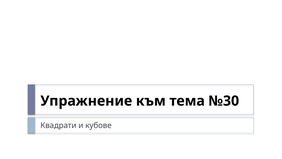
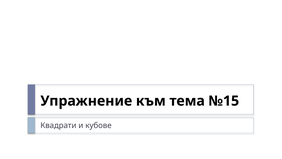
№30: №30 -> №15
